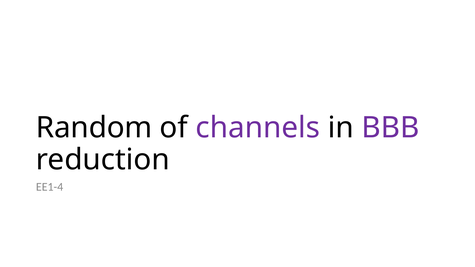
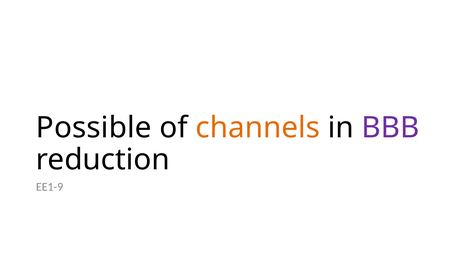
Random: Random -> Possible
channels colour: purple -> orange
EE1-4: EE1-4 -> EE1-9
